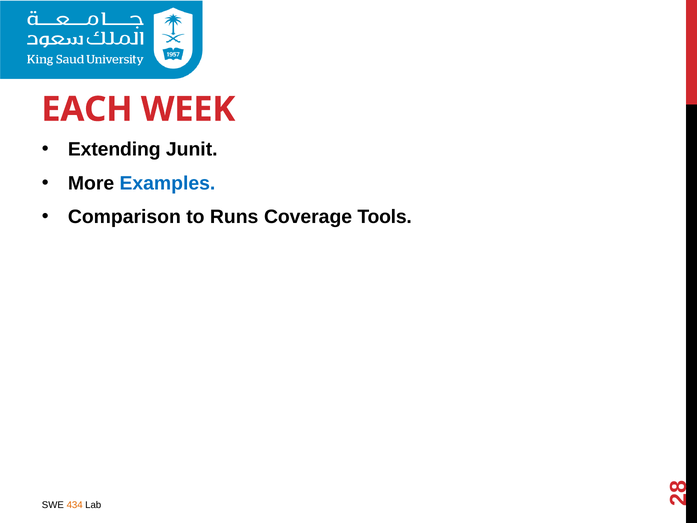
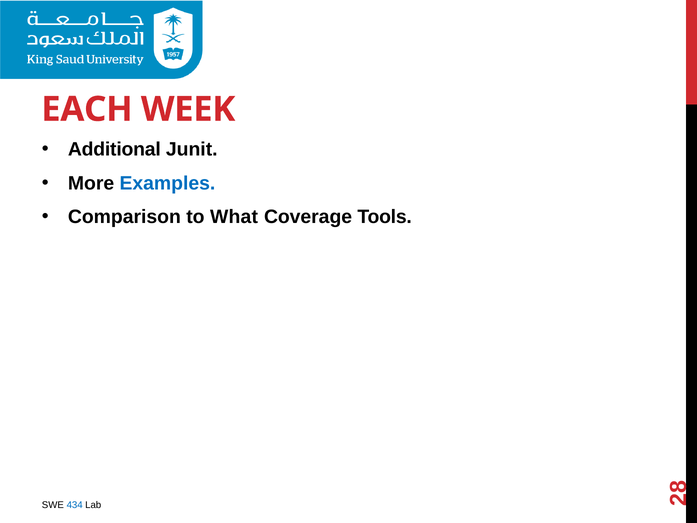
Extending: Extending -> Additional
Runs: Runs -> What
434 colour: orange -> blue
